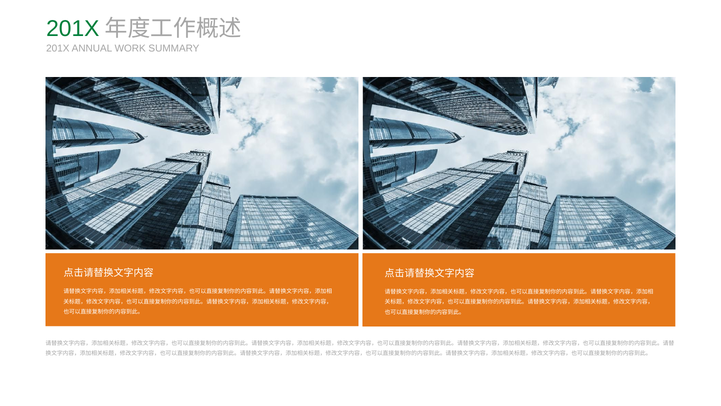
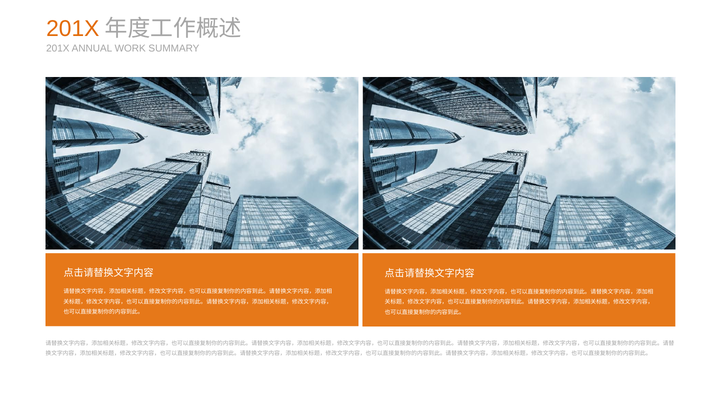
201X at (73, 28) colour: green -> orange
